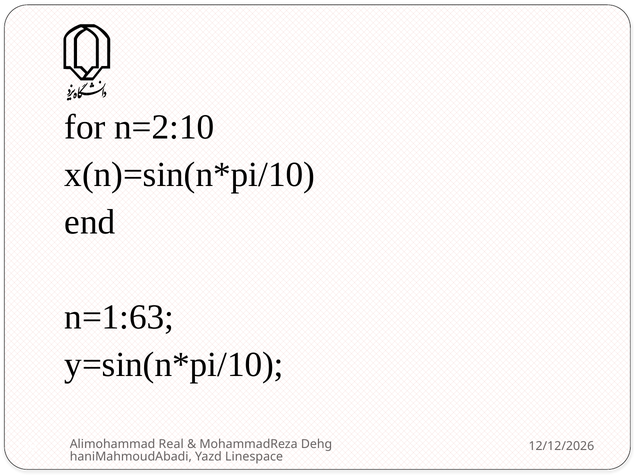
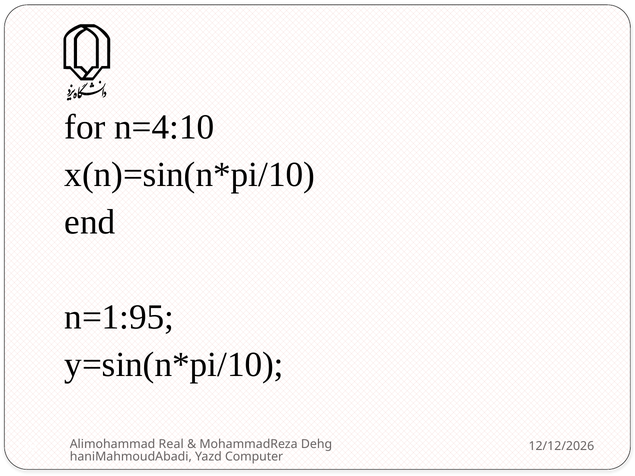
n=2:10: n=2:10 -> n=4:10
n=1:63: n=1:63 -> n=1:95
Linespace: Linespace -> Computer
